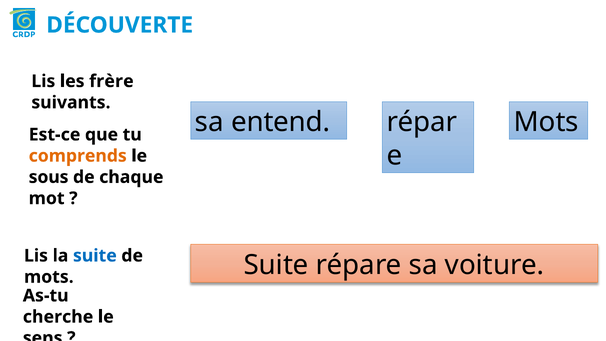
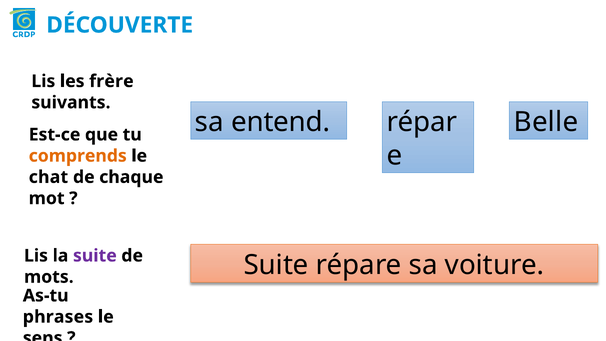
Mots at (546, 122): Mots -> Belle
sous: sous -> chat
suite at (95, 256) colour: blue -> purple
cherche: cherche -> phrases
